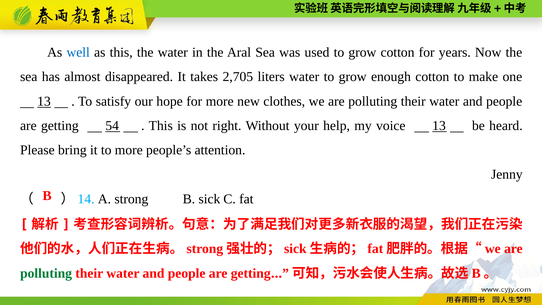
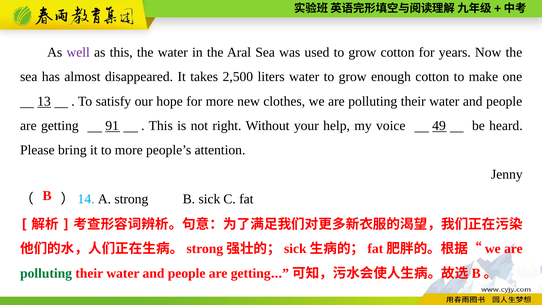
well colour: blue -> purple
2,705: 2,705 -> 2,500
54: 54 -> 91
voice 13: 13 -> 49
